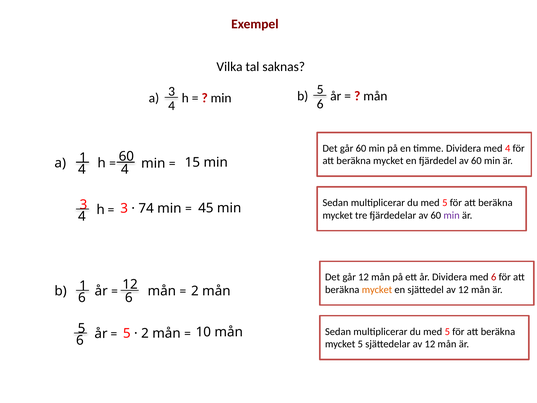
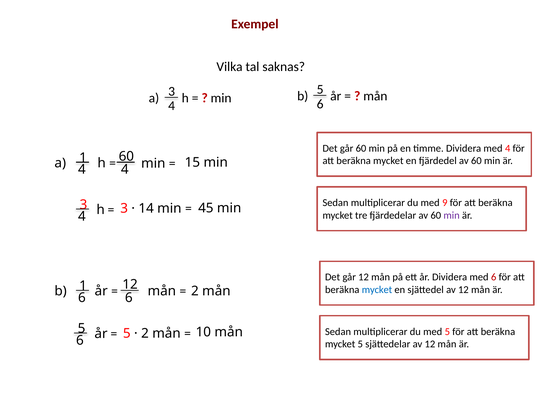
5 at (445, 203): 5 -> 9
74: 74 -> 14
mycket at (377, 290) colour: orange -> blue
